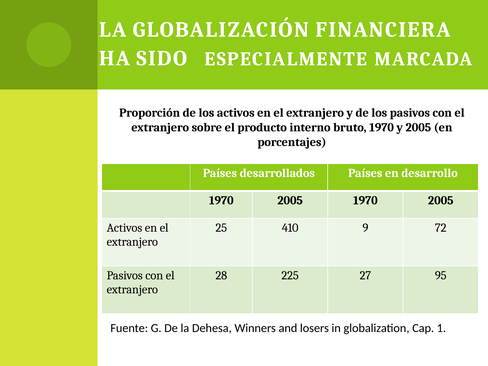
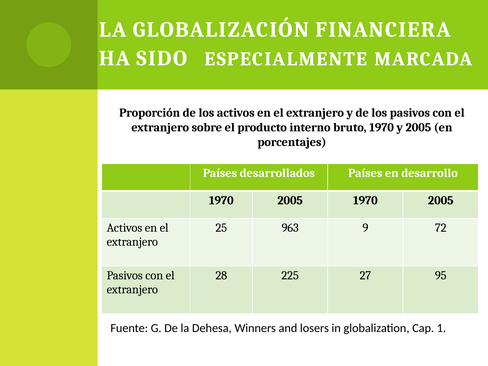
410: 410 -> 963
